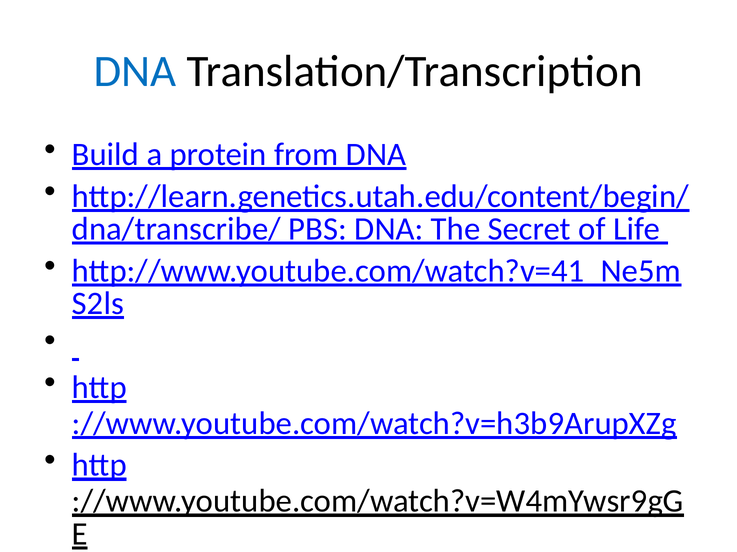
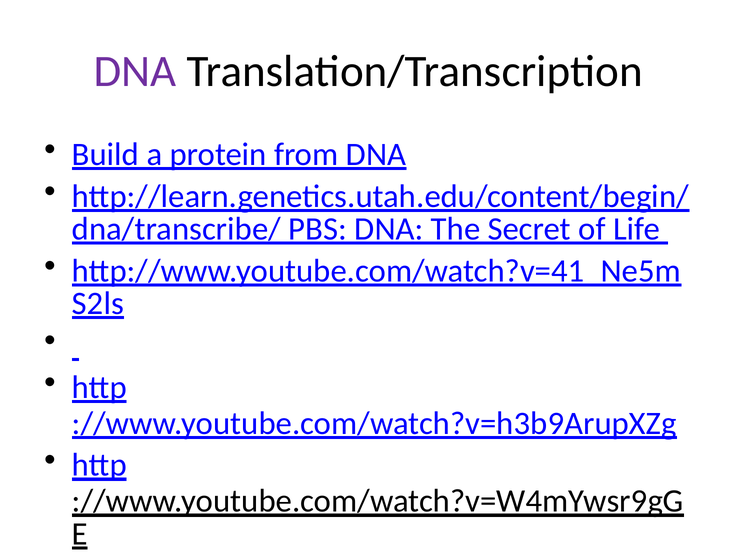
DNA at (135, 71) colour: blue -> purple
